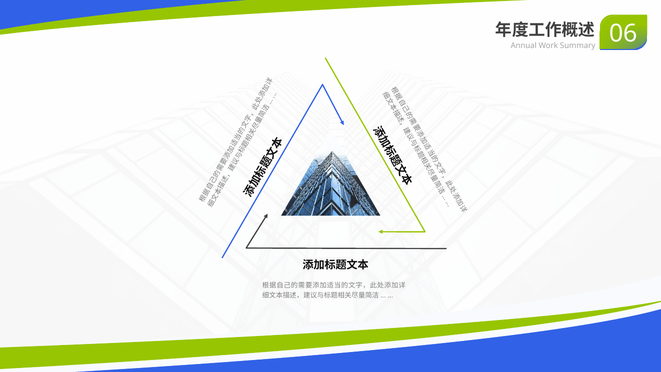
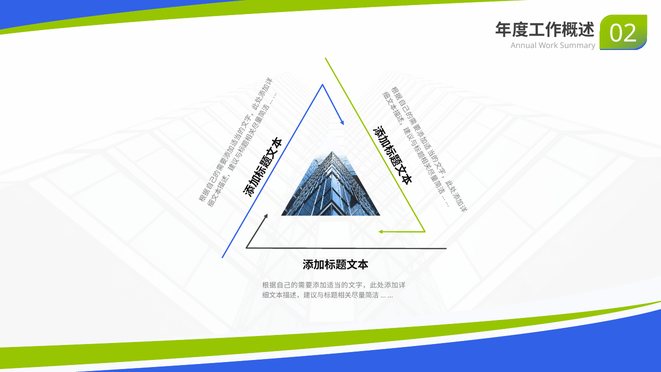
06: 06 -> 02
